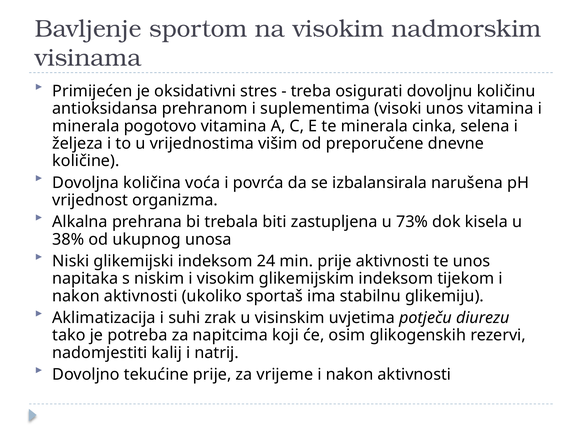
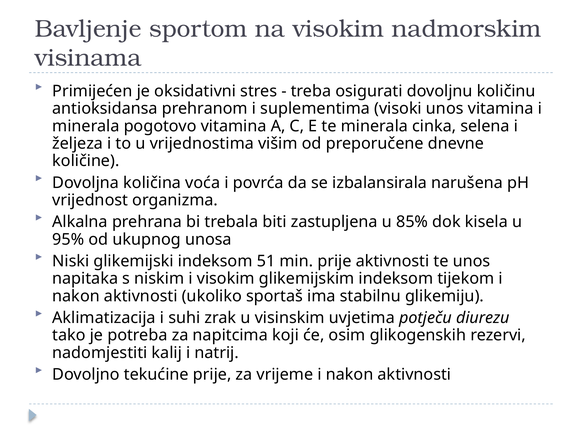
73%: 73% -> 85%
38%: 38% -> 95%
24: 24 -> 51
